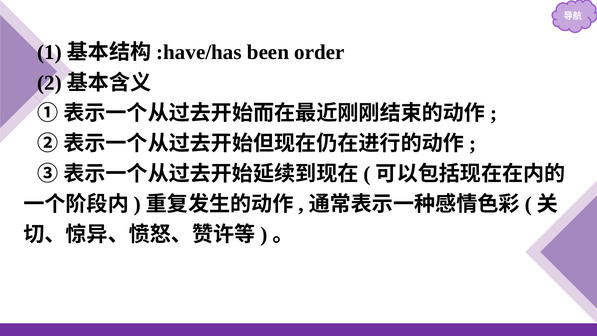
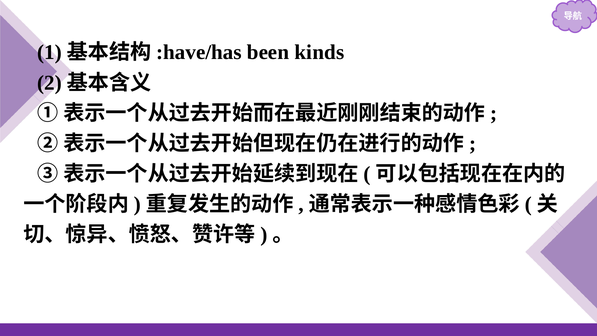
order: order -> kinds
